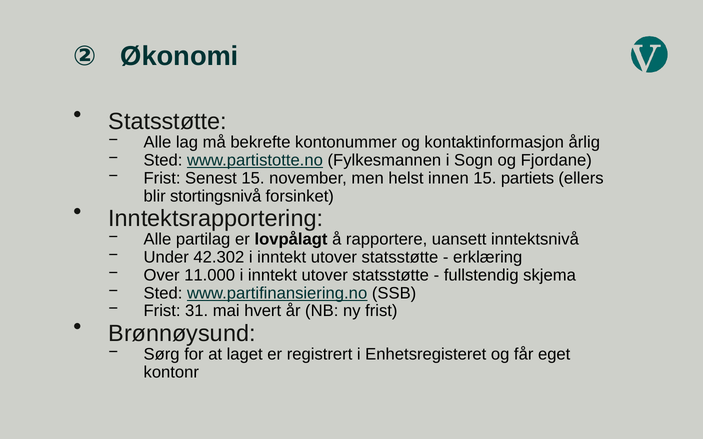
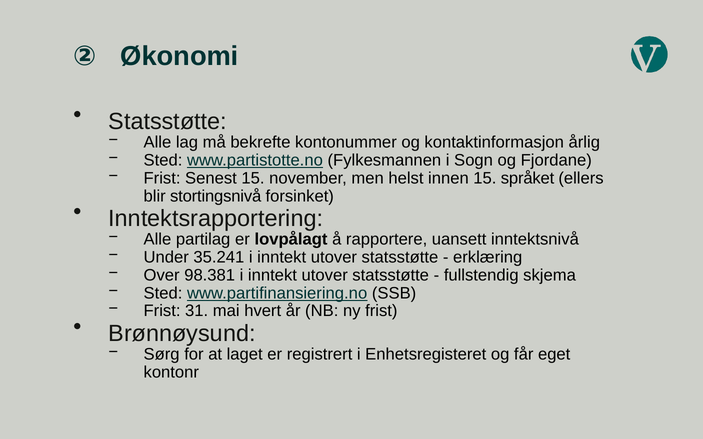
partiets: partiets -> språket
42.302: 42.302 -> 35.241
11.000: 11.000 -> 98.381
